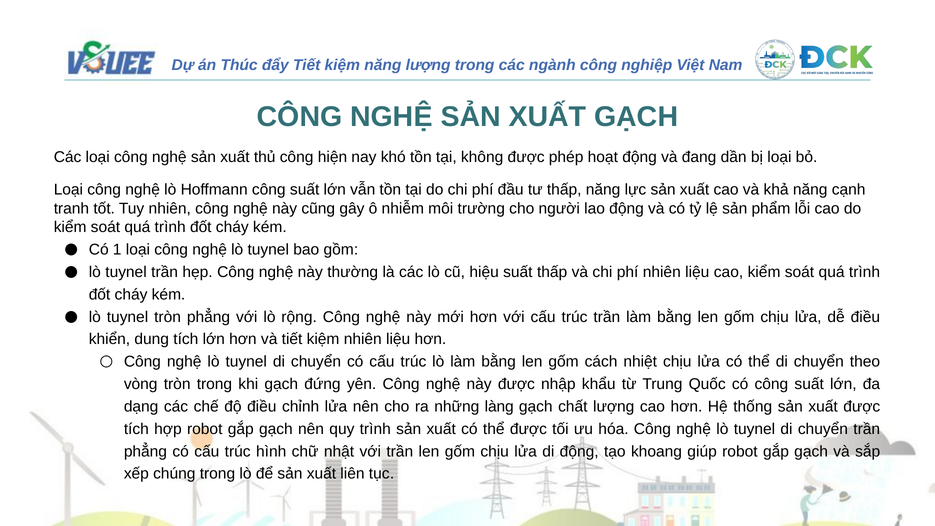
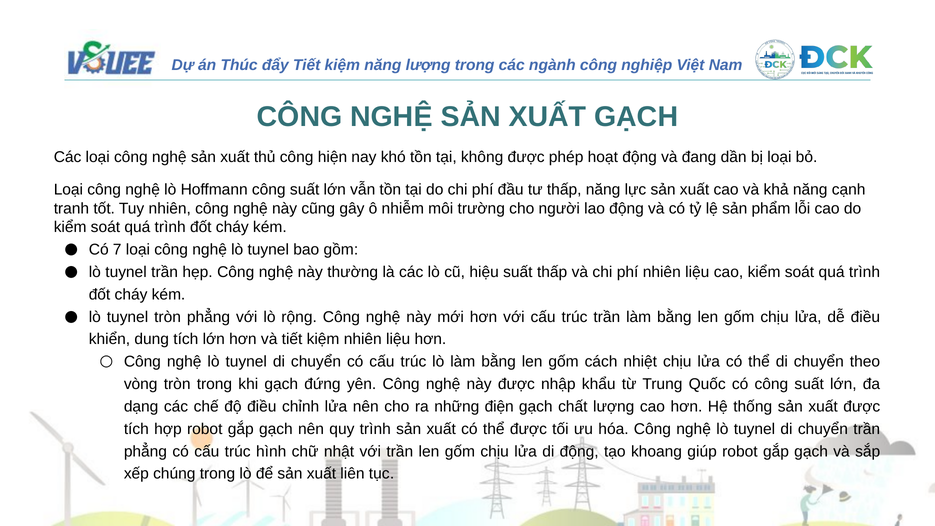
1: 1 -> 7
làng: làng -> điện
